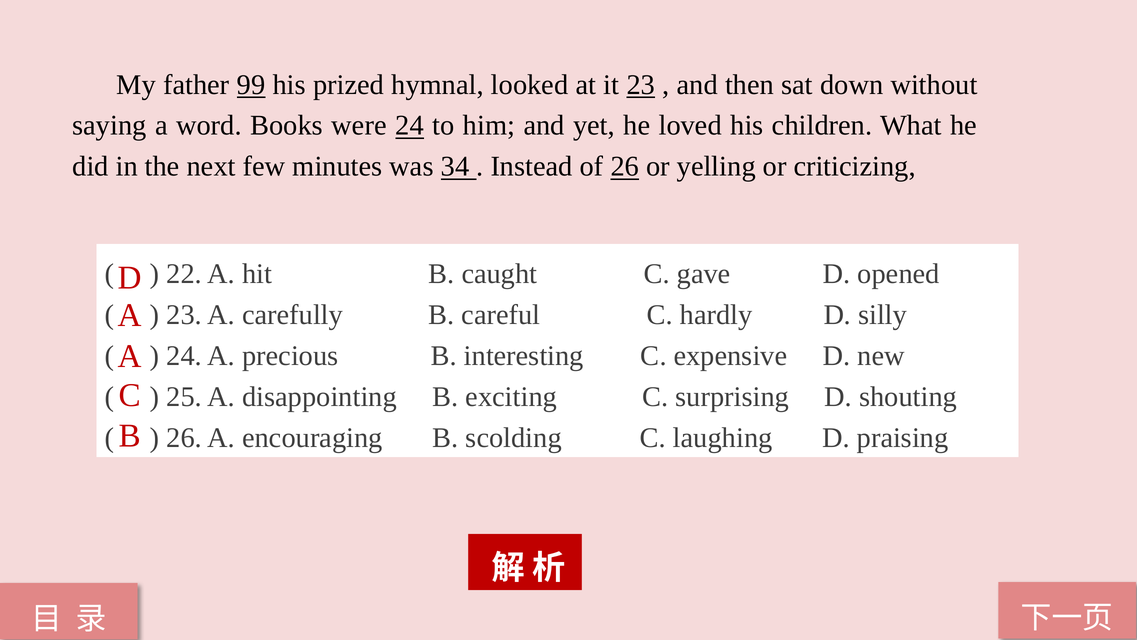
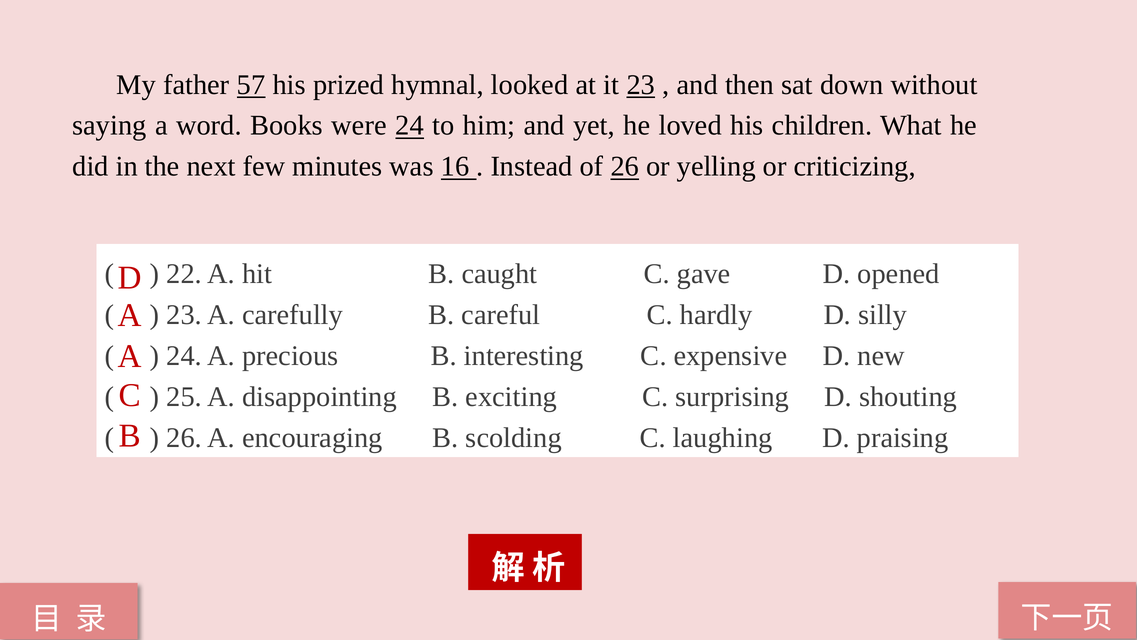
99: 99 -> 57
34: 34 -> 16
